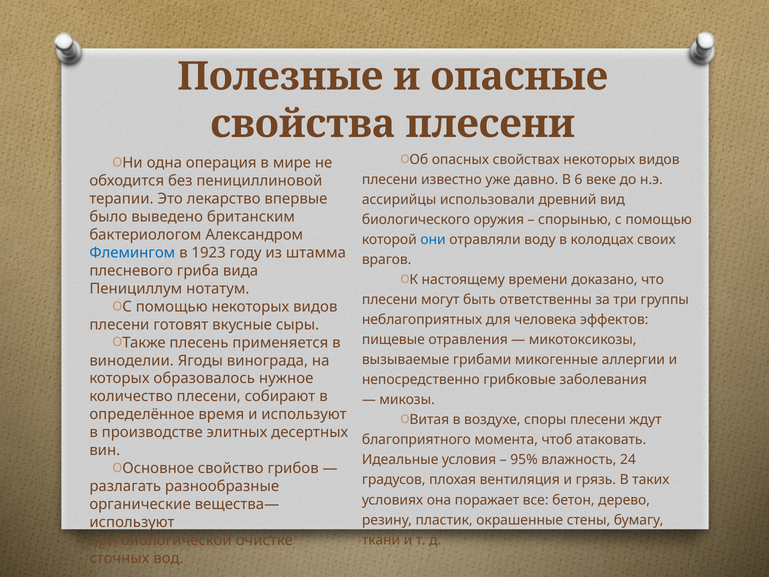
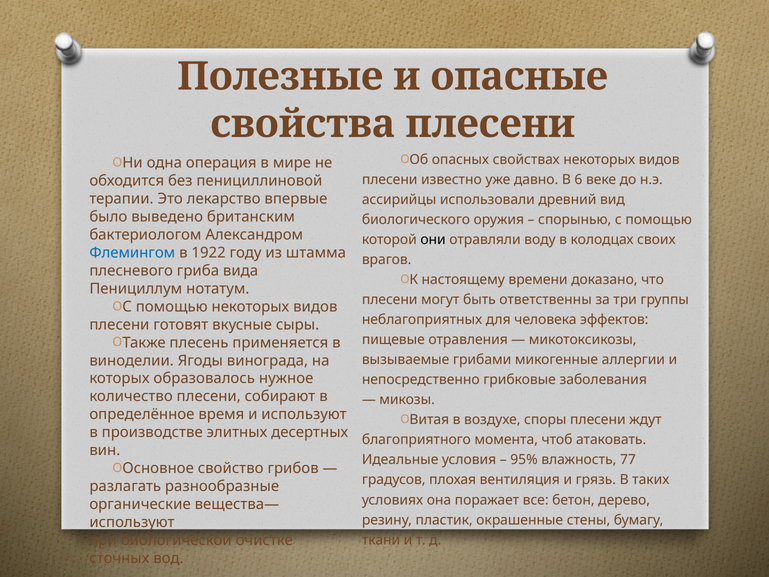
они colour: blue -> black
1923: 1923 -> 1922
24: 24 -> 77
